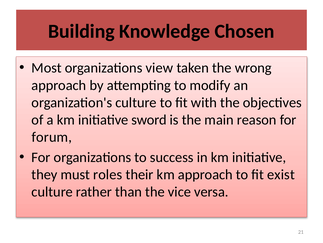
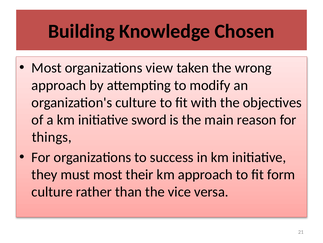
forum: forum -> things
must roles: roles -> most
exist: exist -> form
